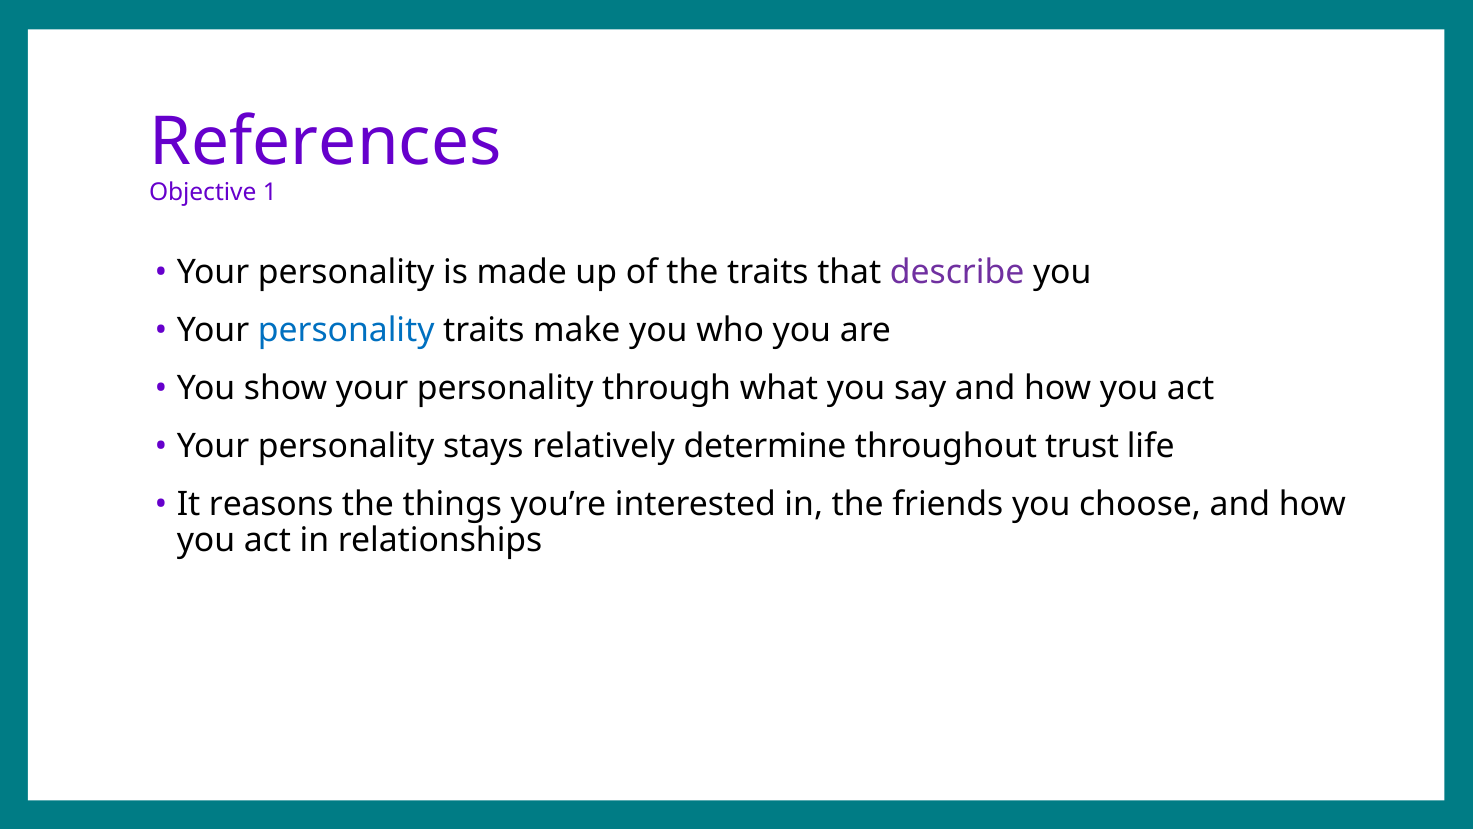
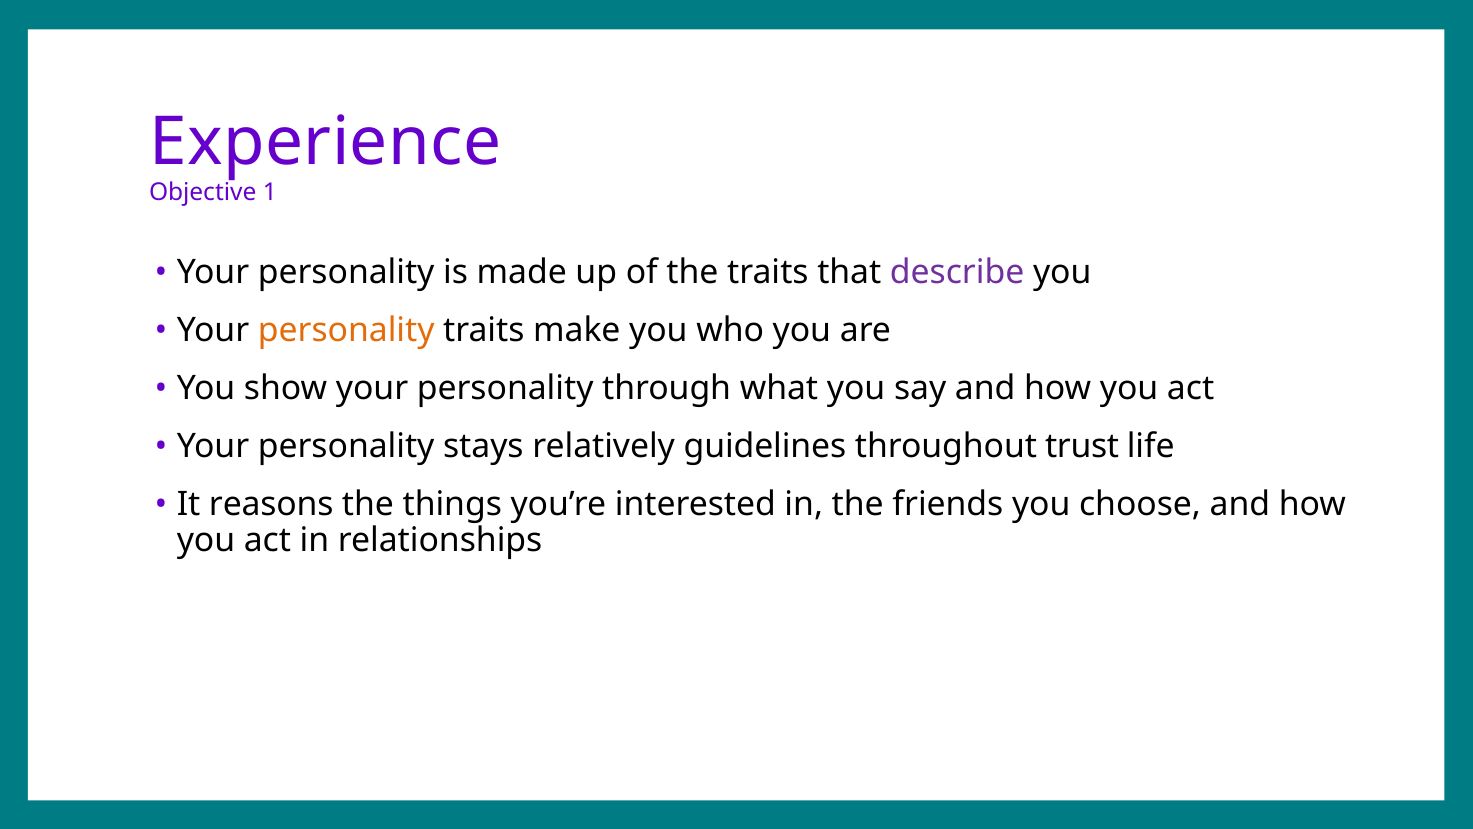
References: References -> Experience
personality at (346, 330) colour: blue -> orange
determine: determine -> guidelines
